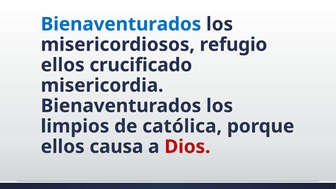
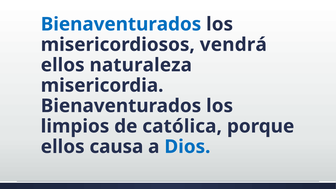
refugio: refugio -> vendrá
crucificado: crucificado -> naturaleza
Dios colour: red -> blue
